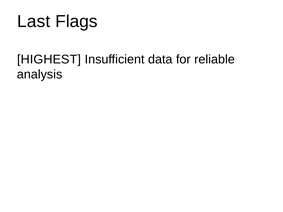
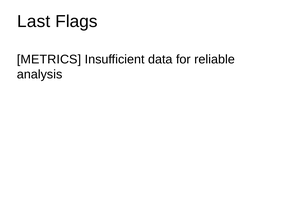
HIGHEST: HIGHEST -> METRICS
